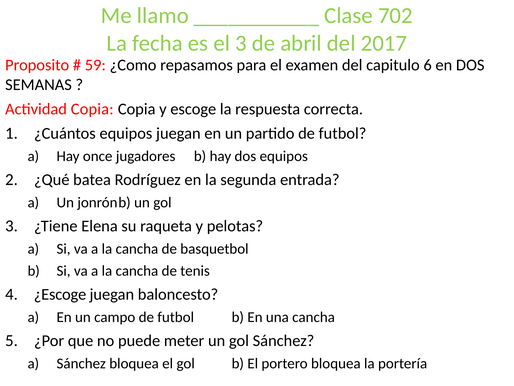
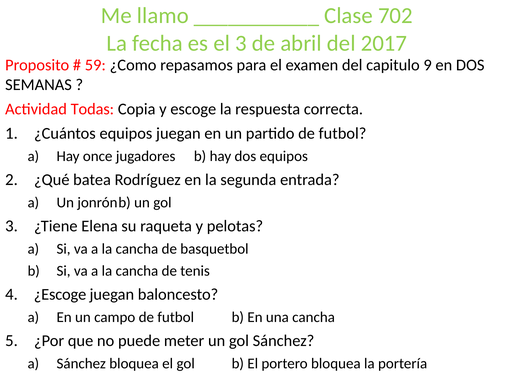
6: 6 -> 9
Actividad Copia: Copia -> Todas
